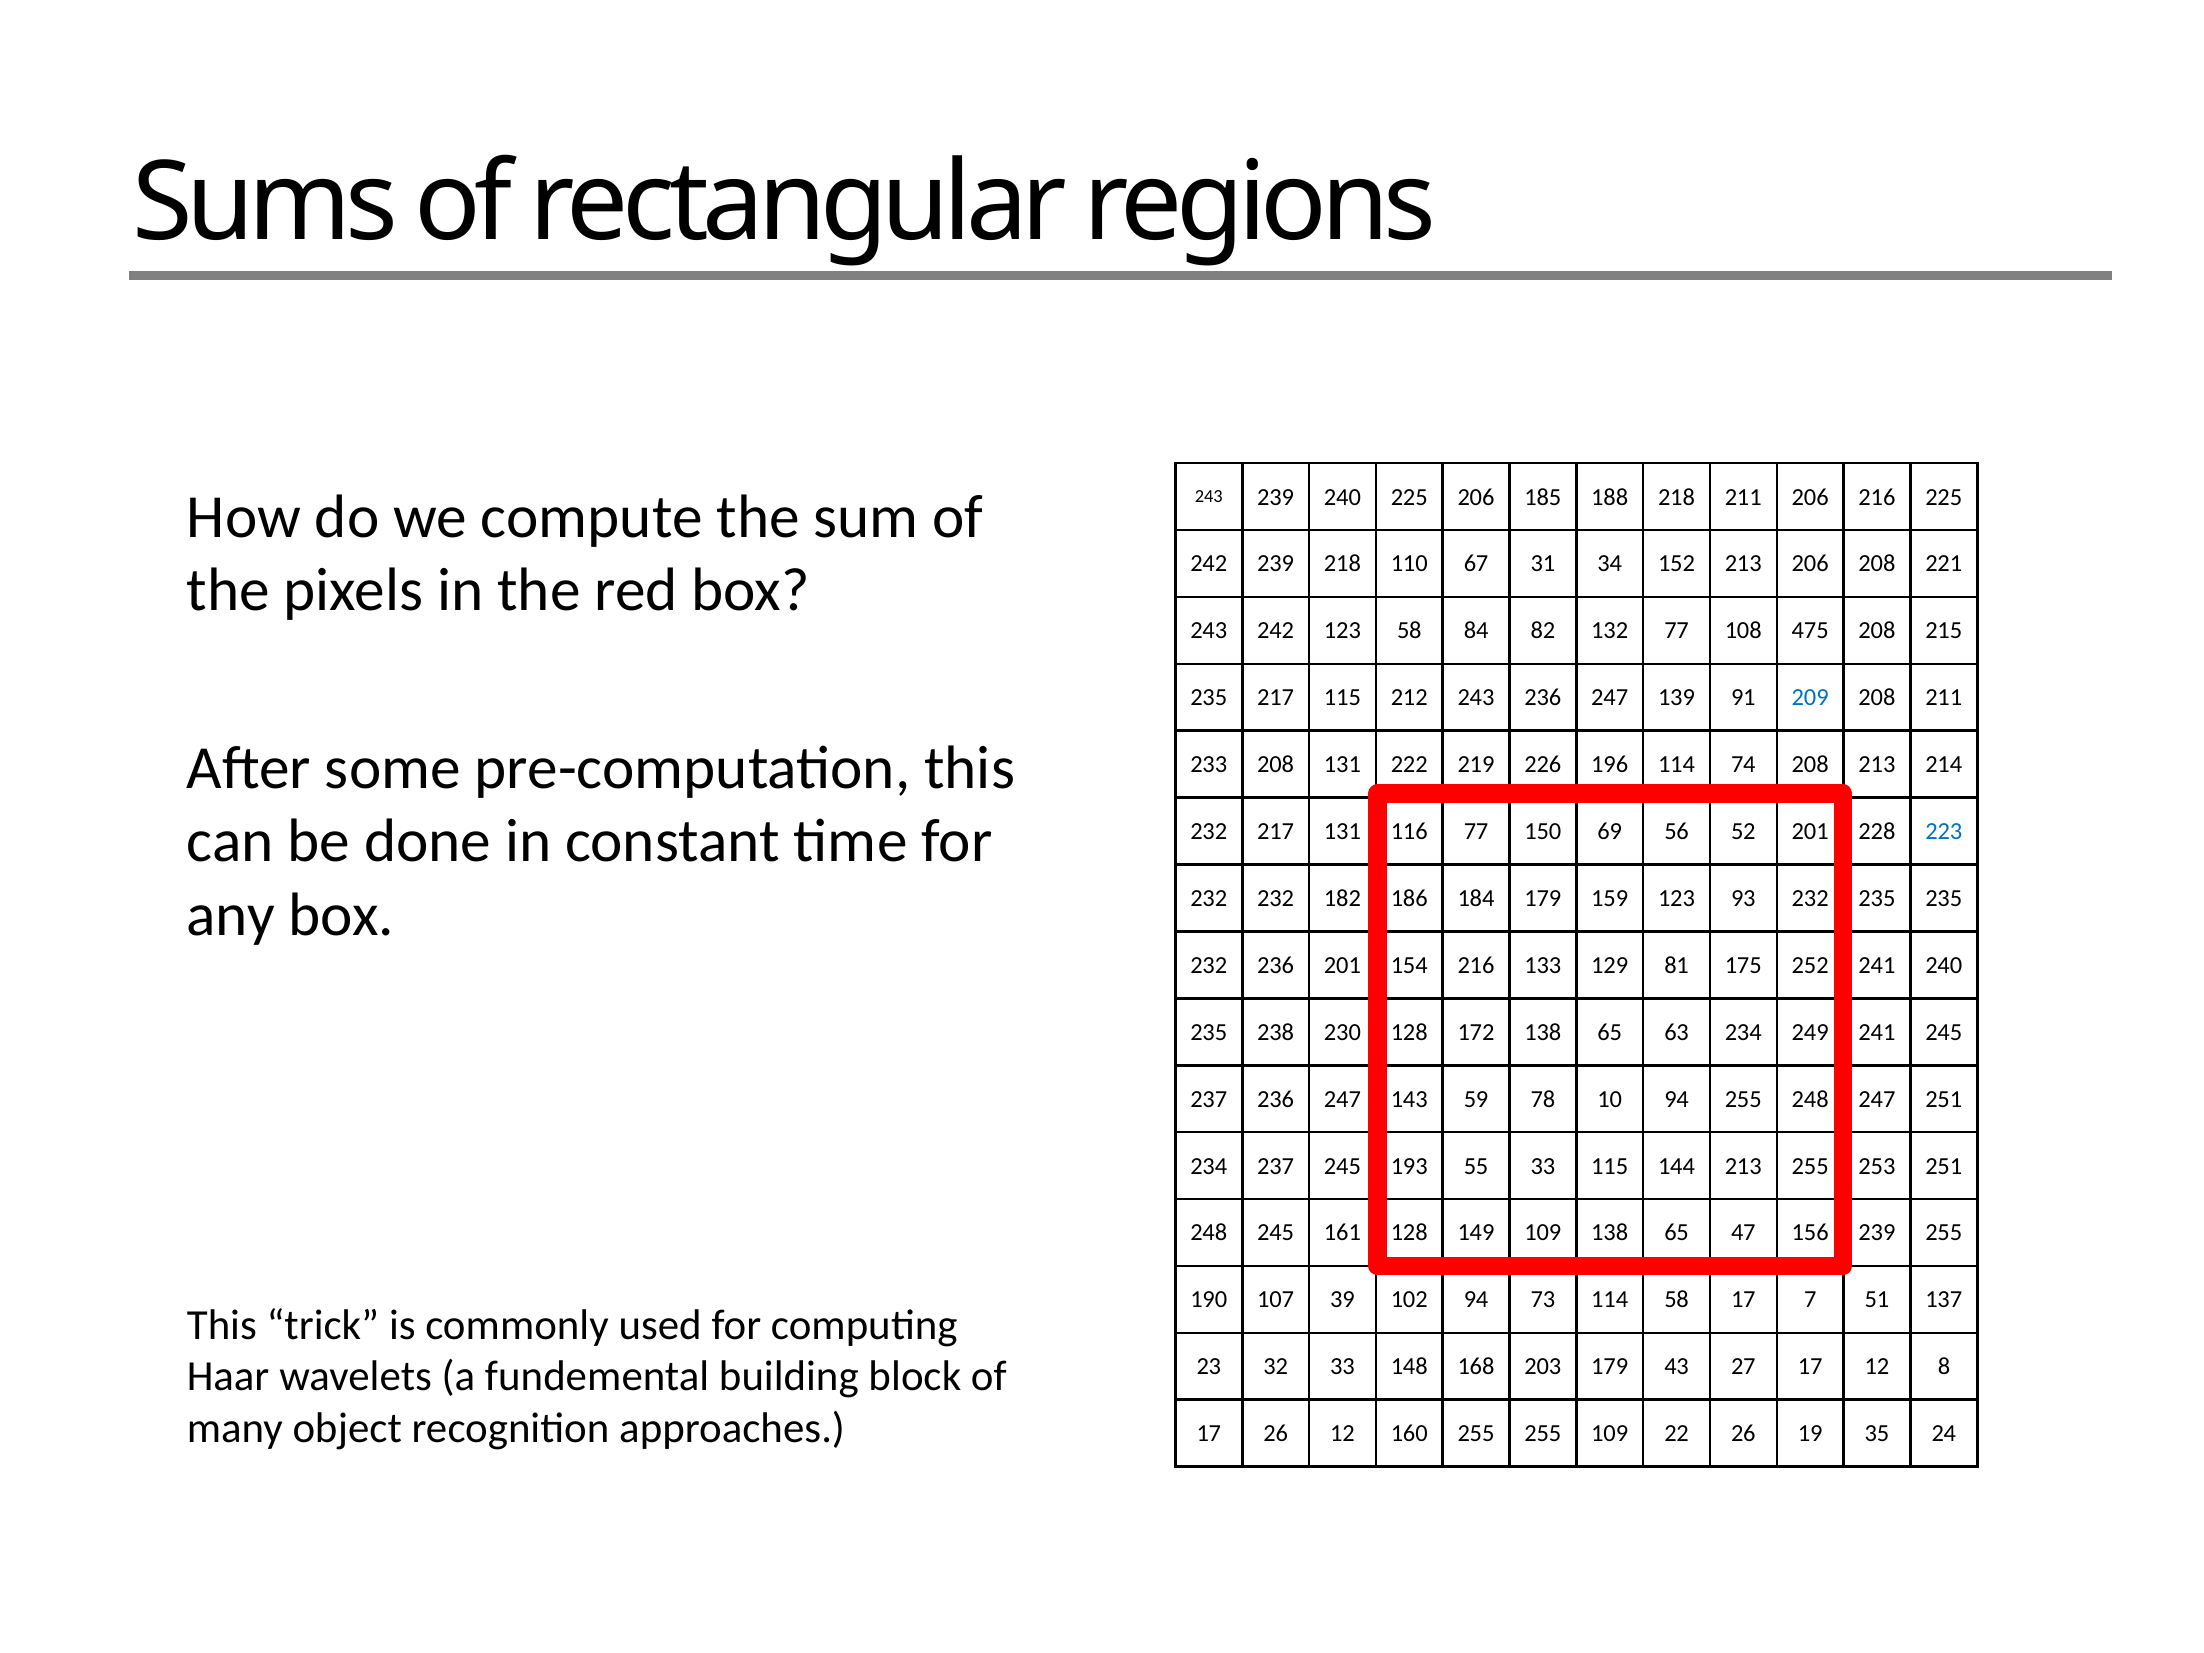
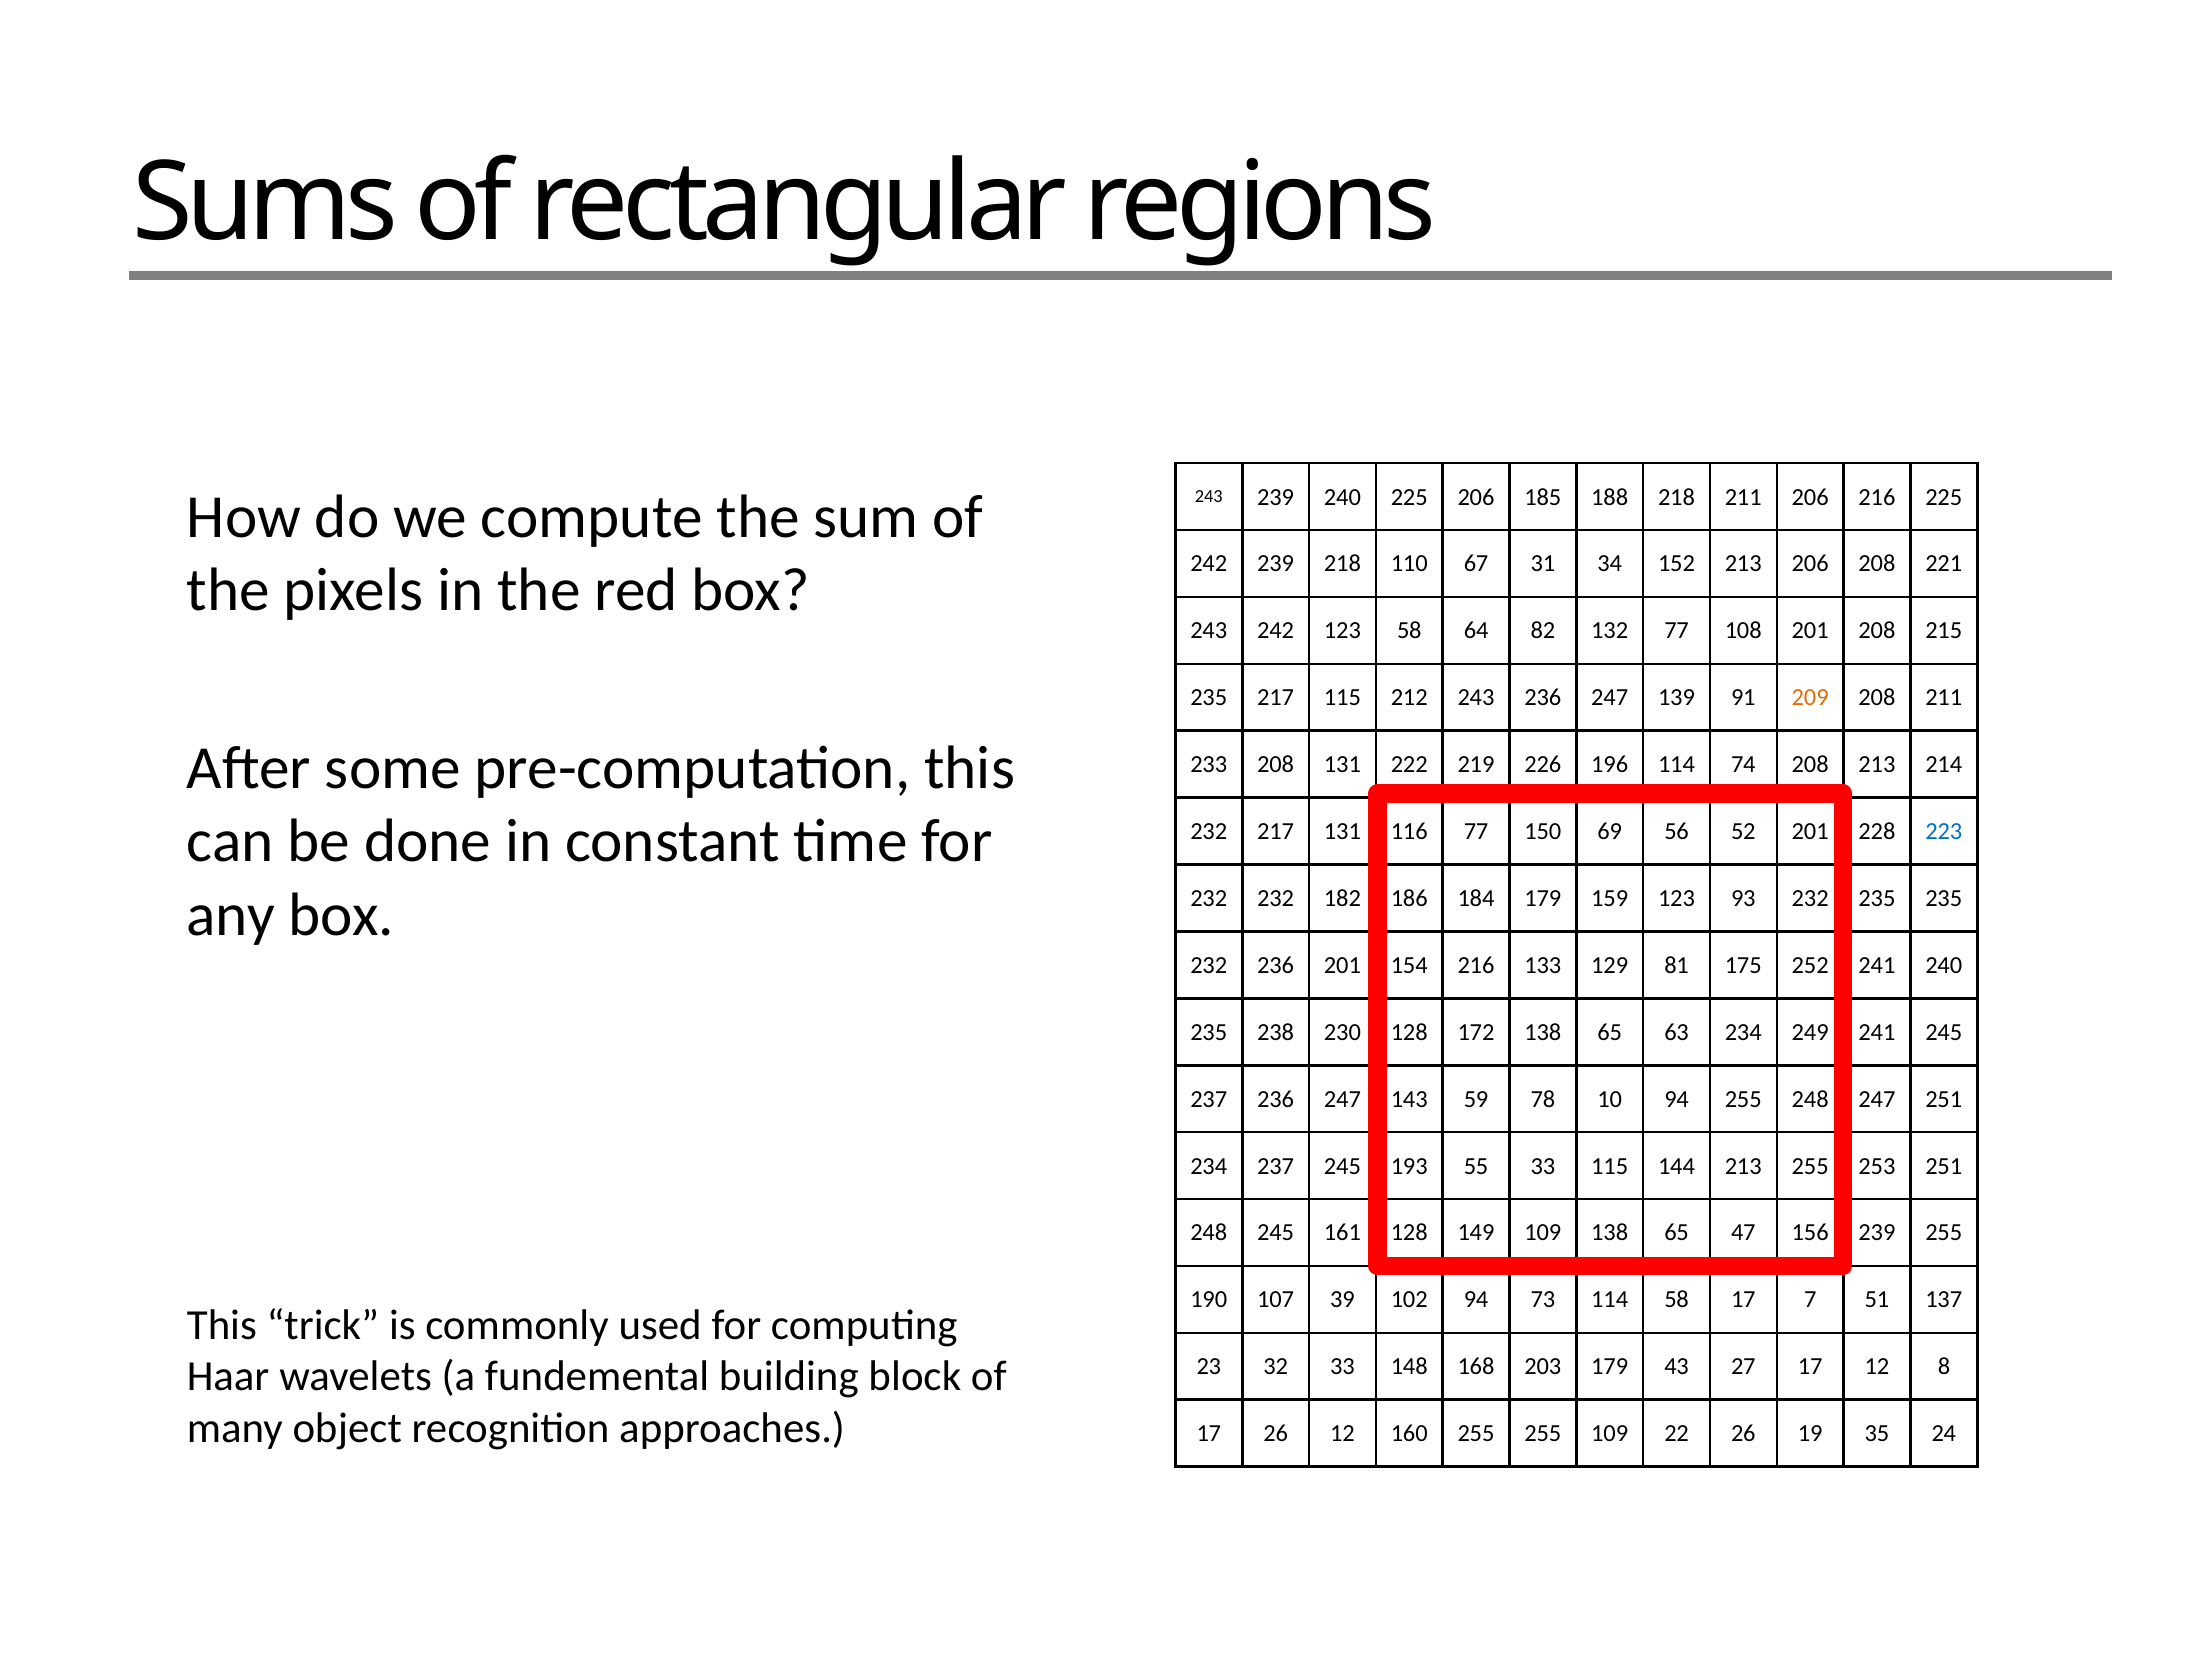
84: 84 -> 64
108 475: 475 -> 201
209 colour: blue -> orange
